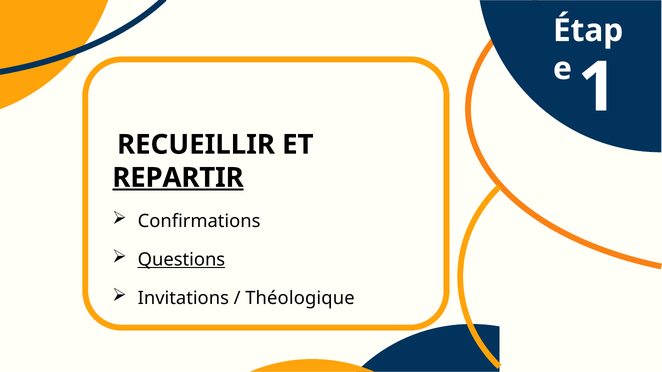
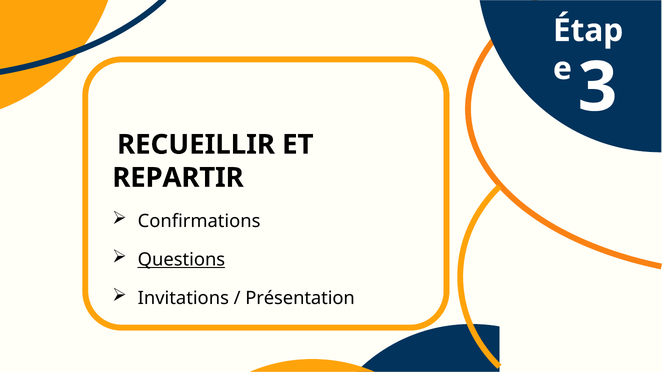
1: 1 -> 3
REPARTIR underline: present -> none
Théologique: Théologique -> Présentation
